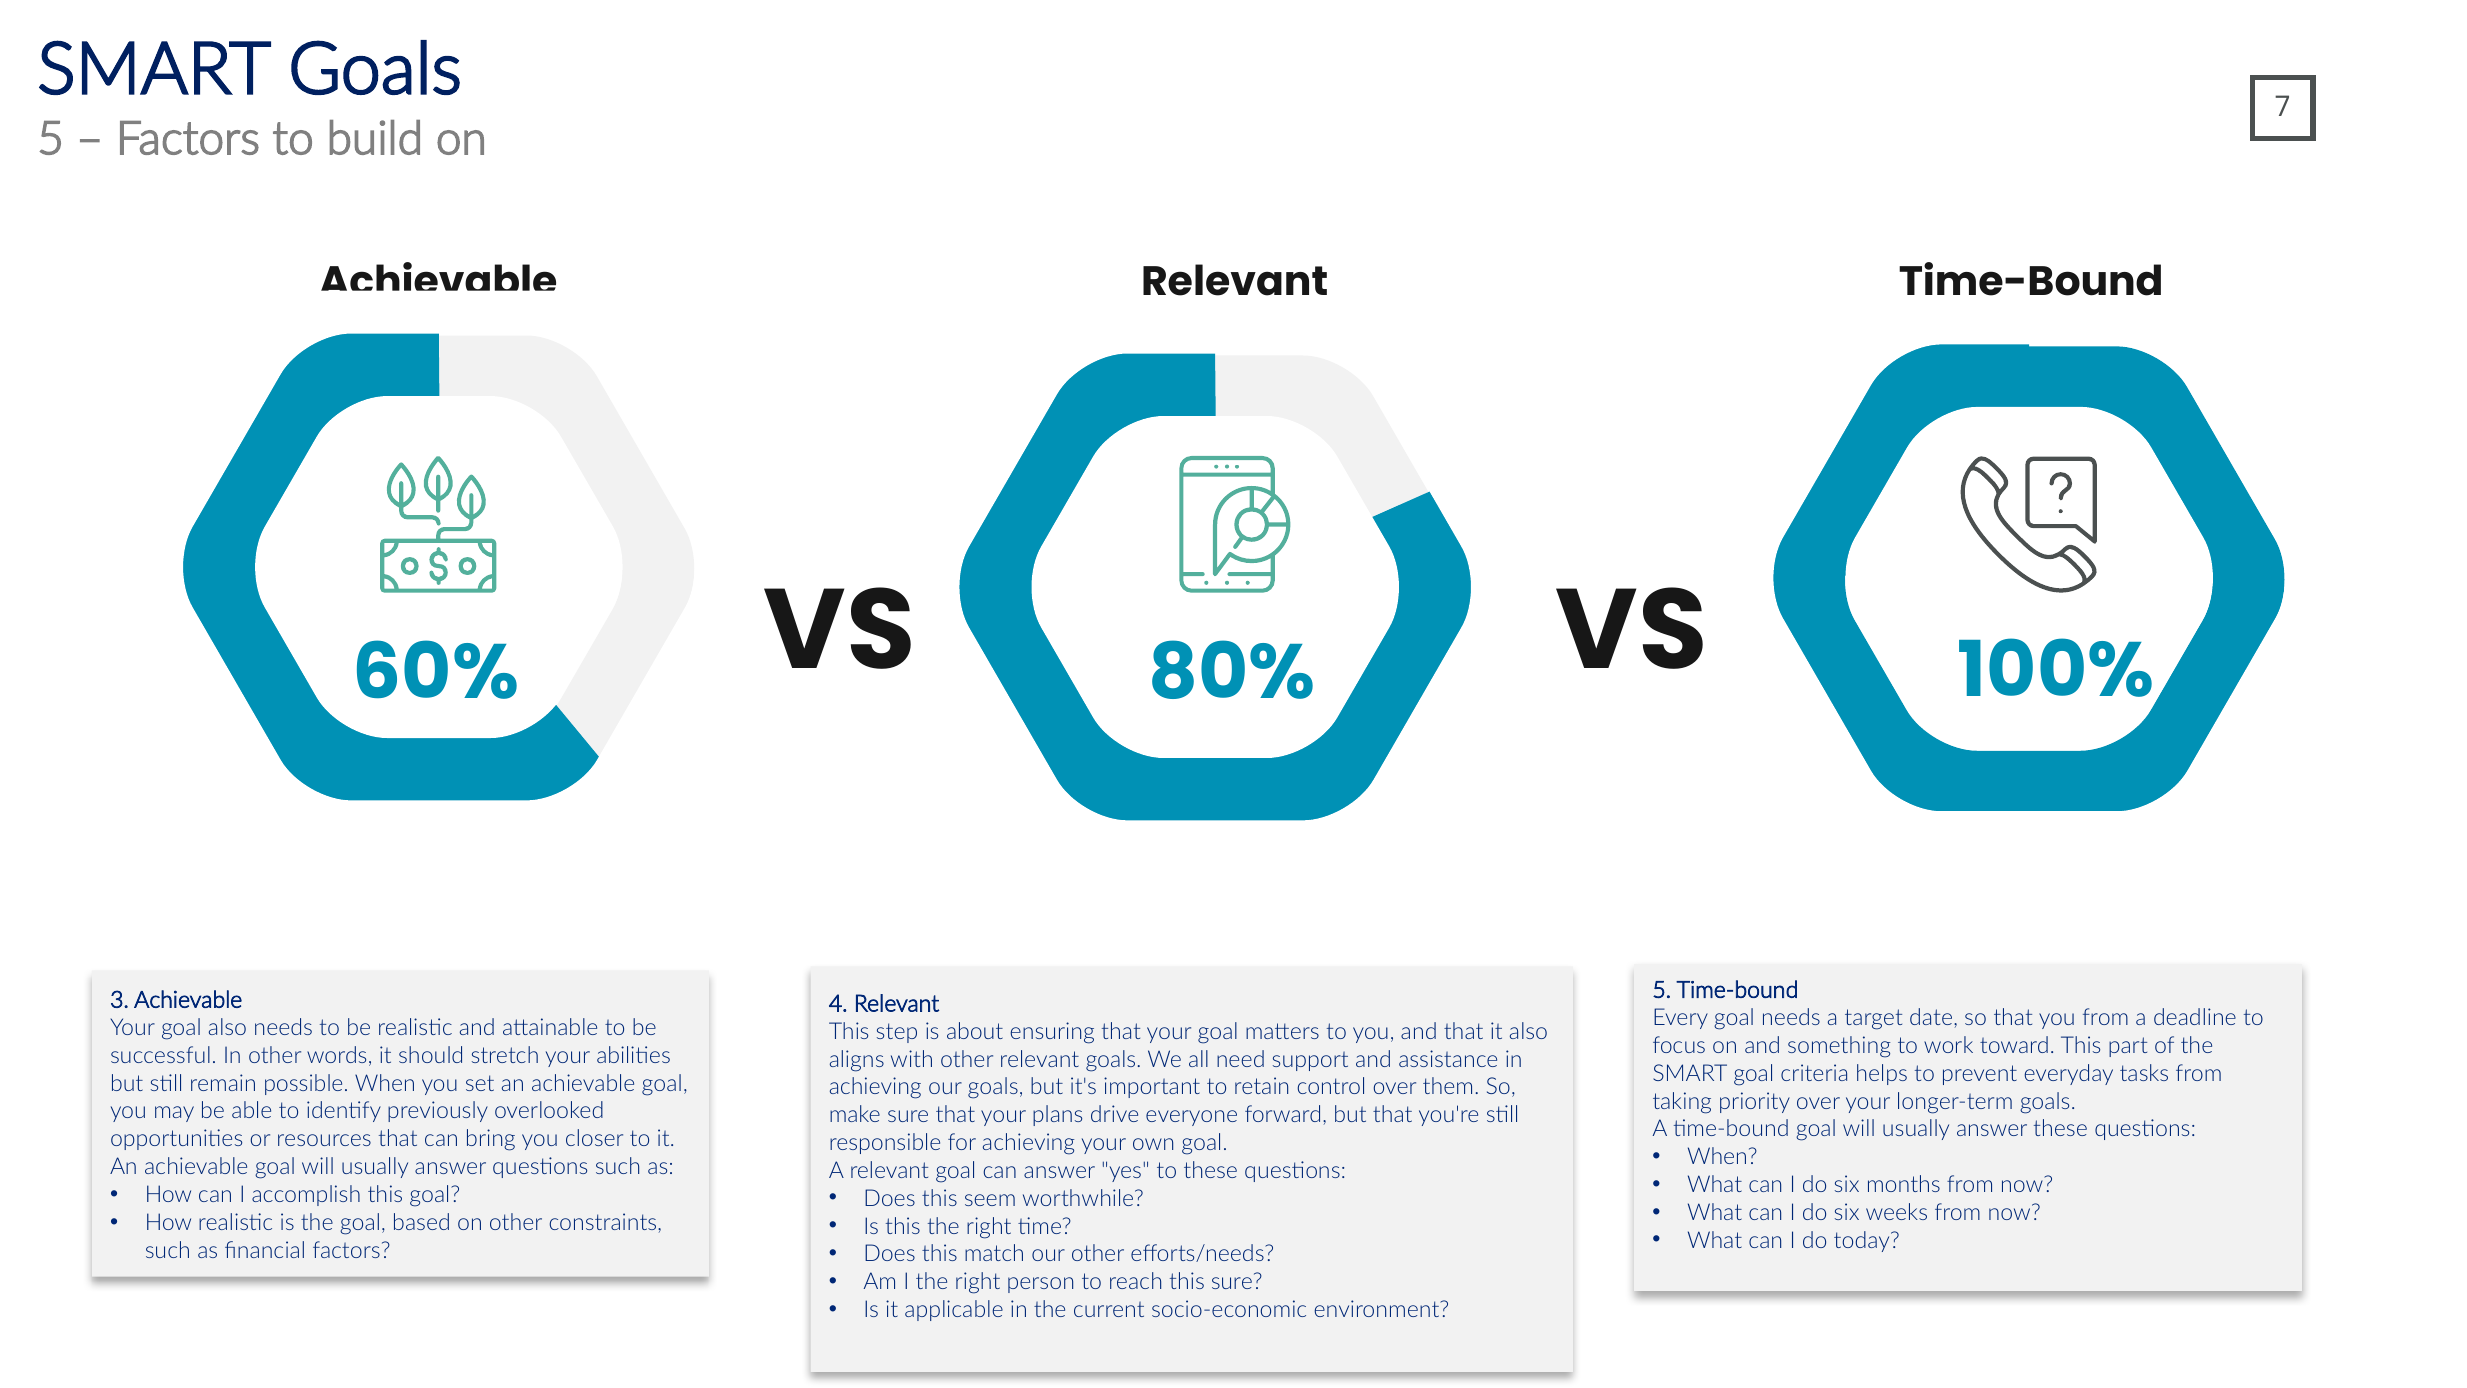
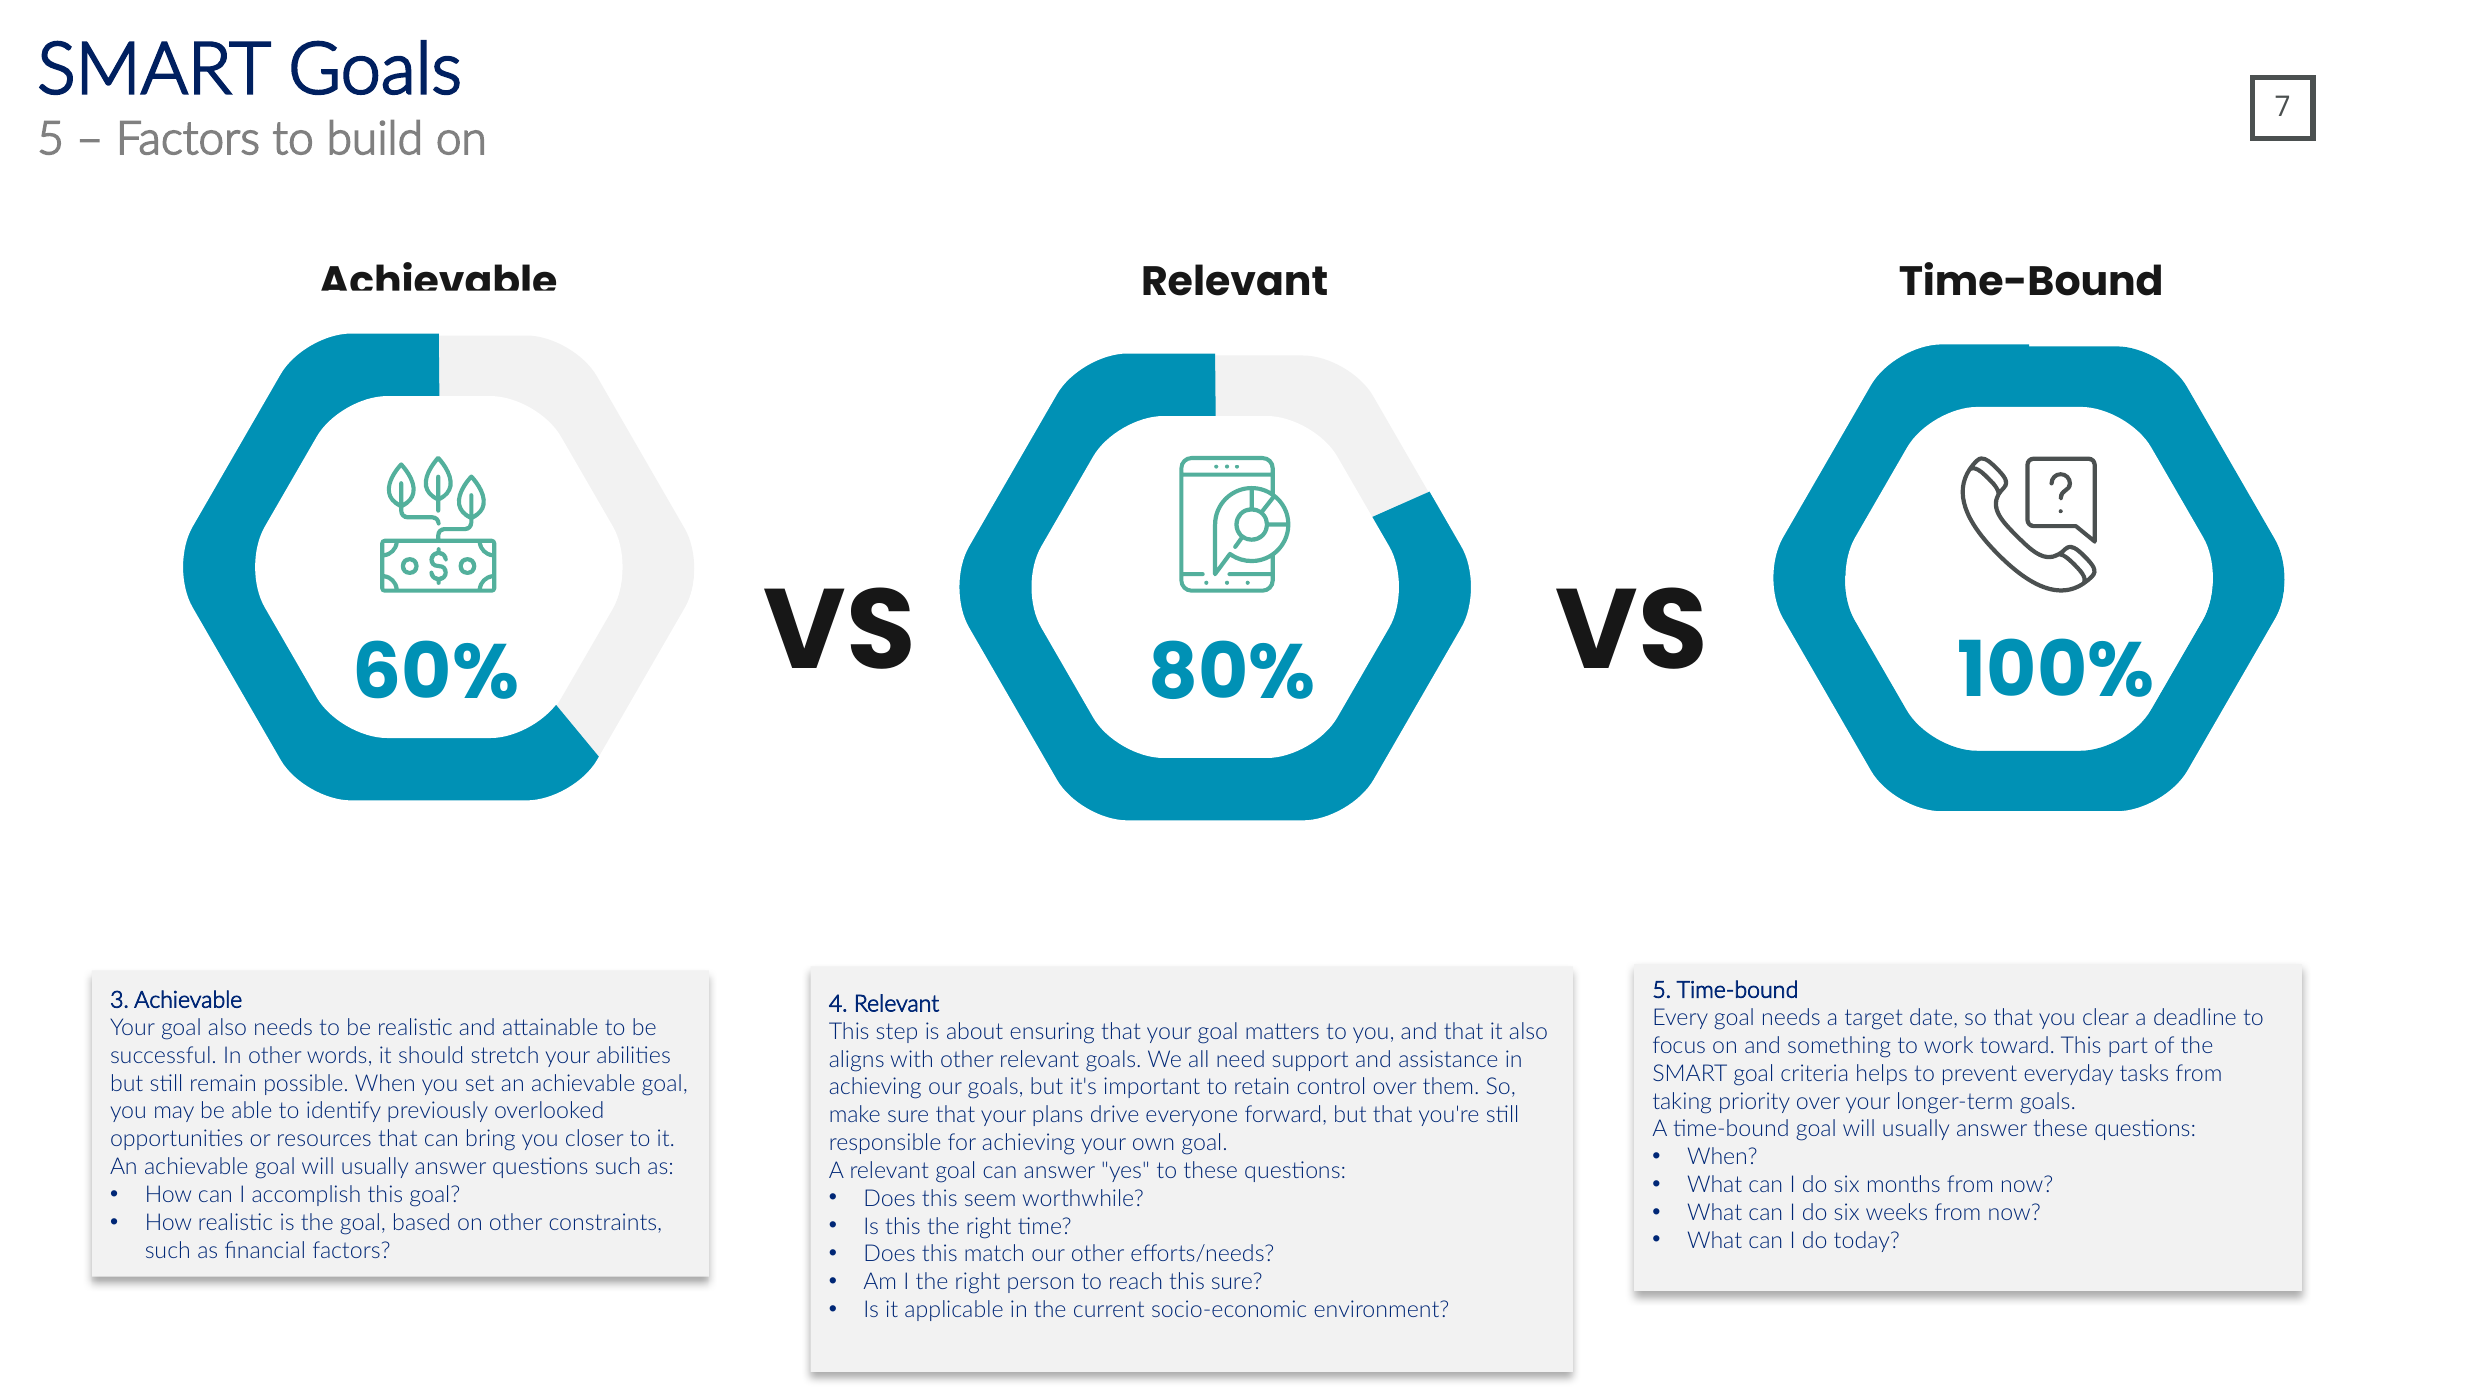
you from: from -> clear
